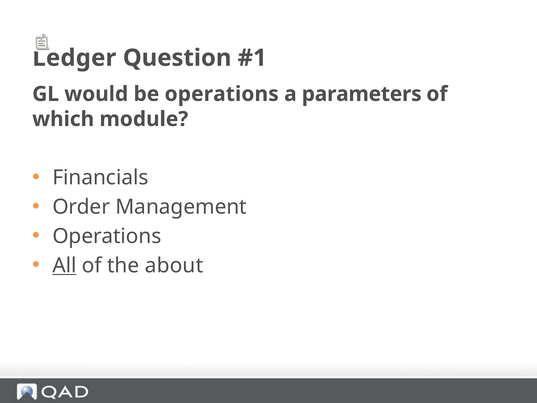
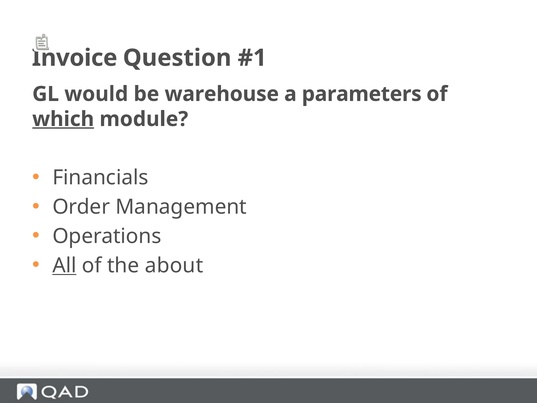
Ledger: Ledger -> Invoice
be operations: operations -> warehouse
which underline: none -> present
